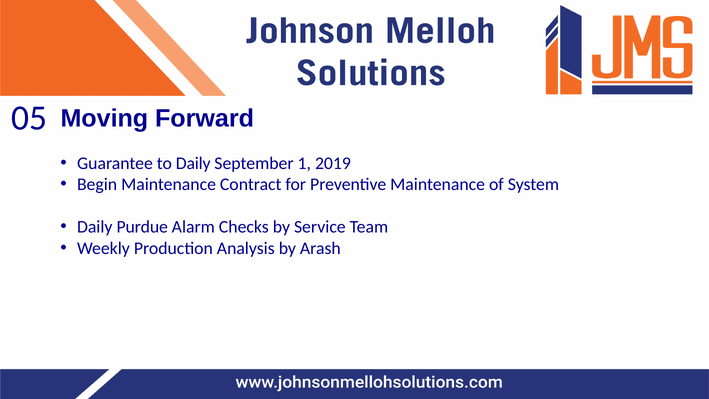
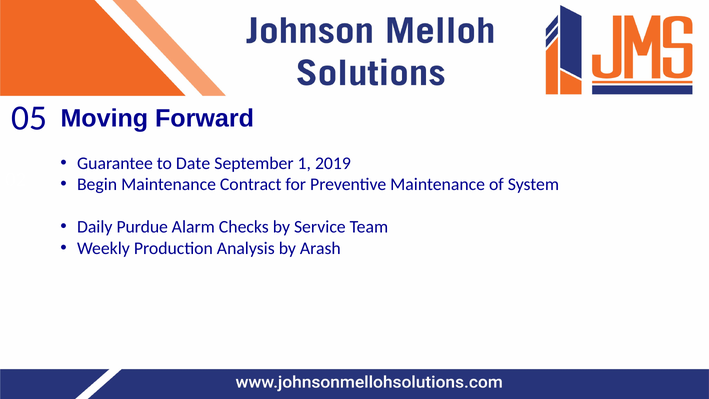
to Daily: Daily -> Date
